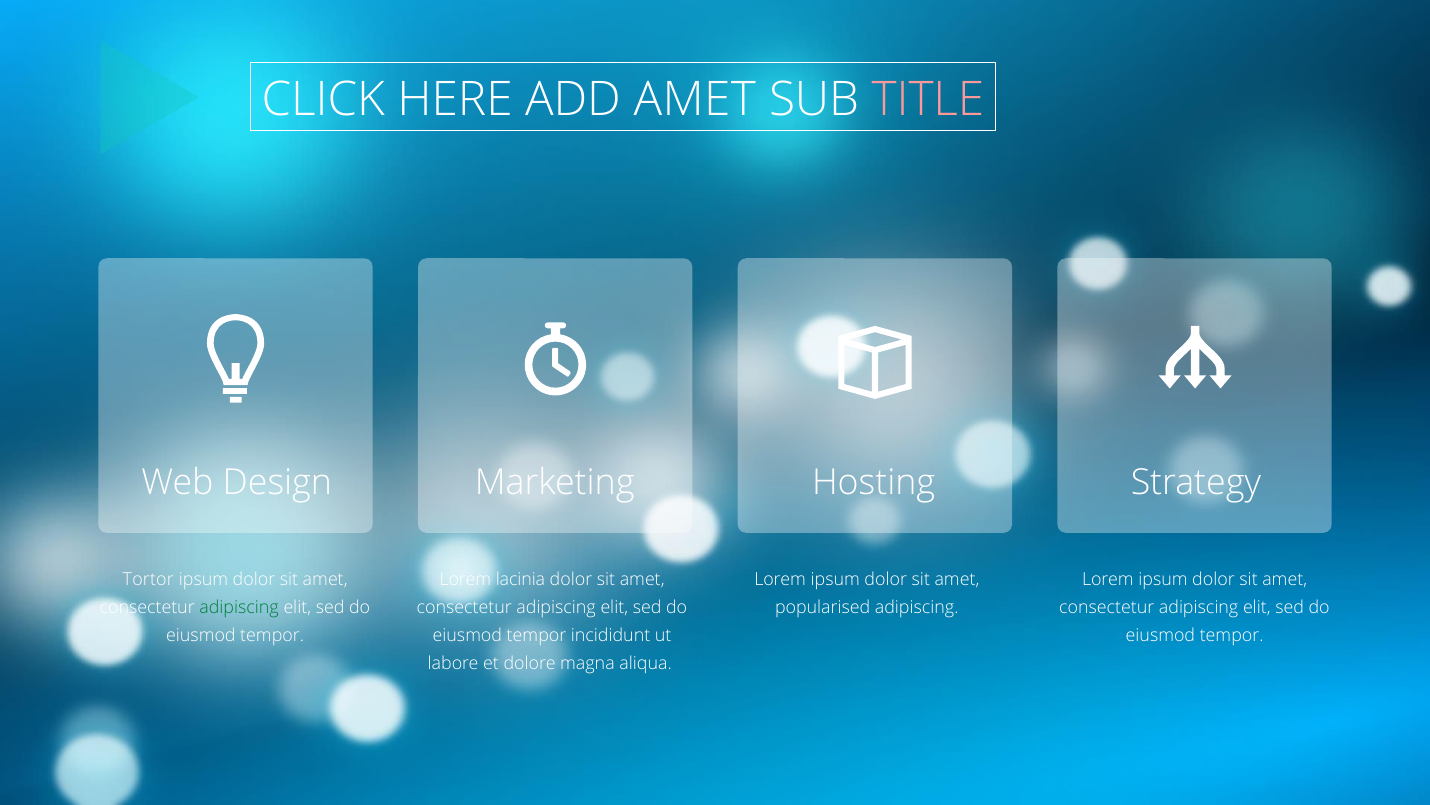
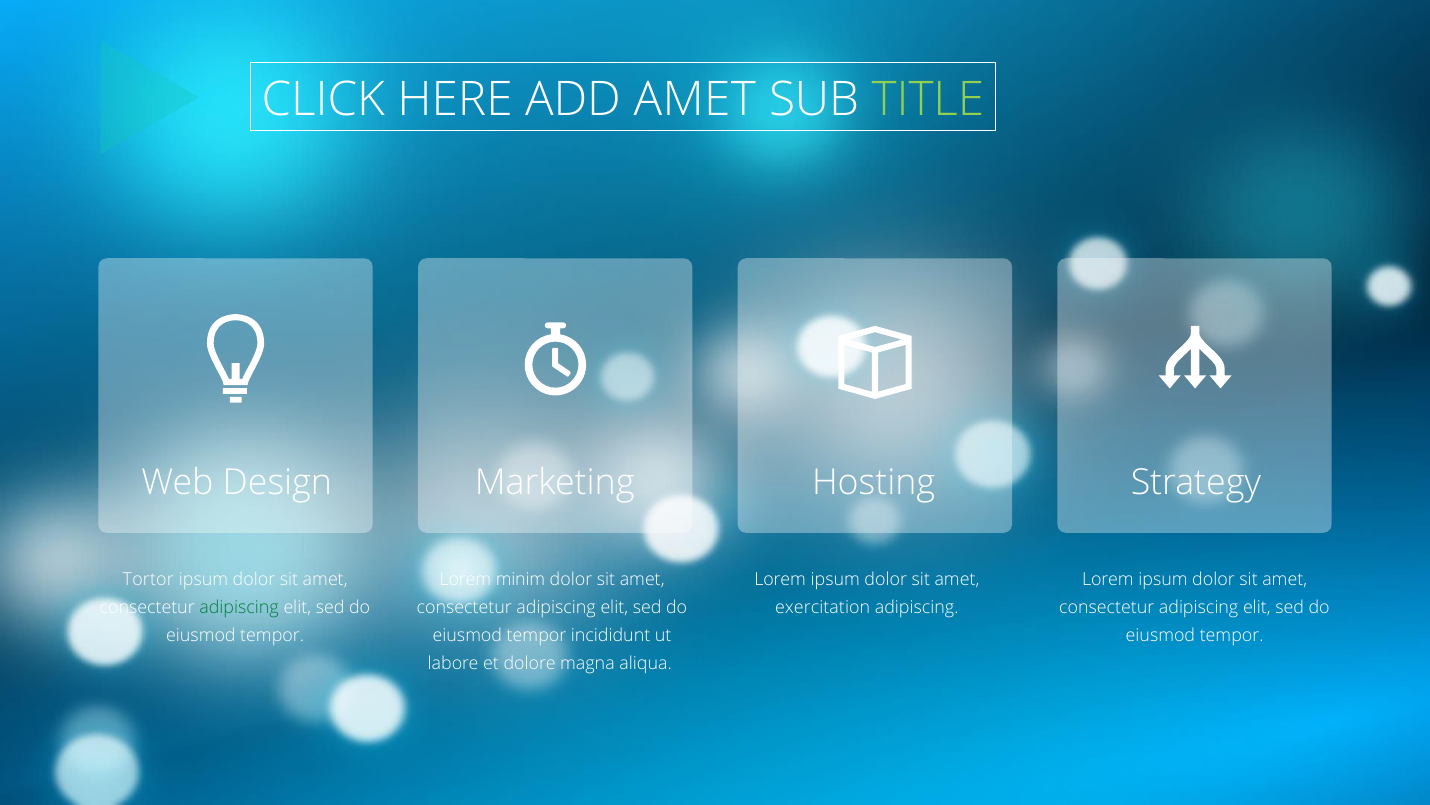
TITLE colour: pink -> light green
lacinia: lacinia -> minim
popularised: popularised -> exercitation
